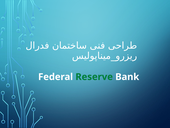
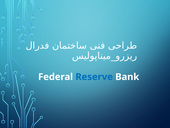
Reserve colour: green -> blue
